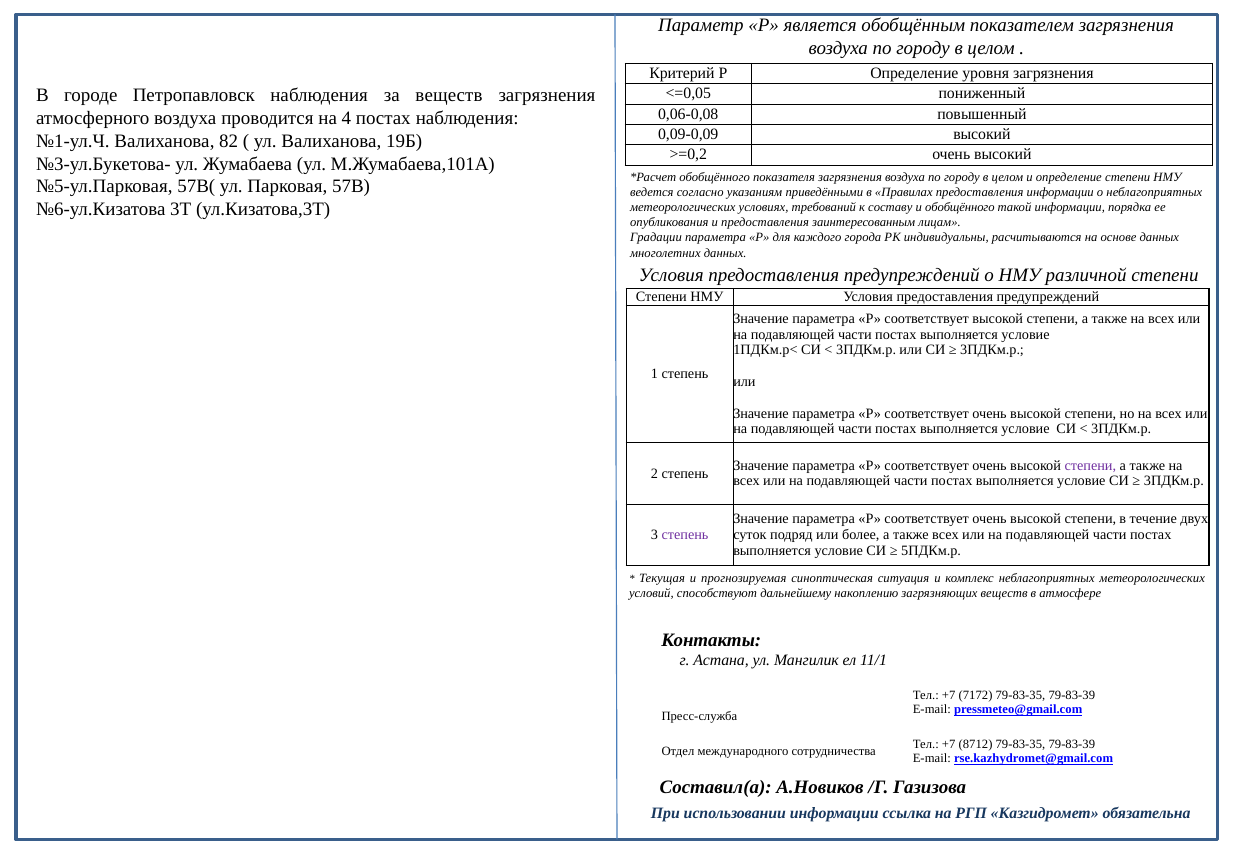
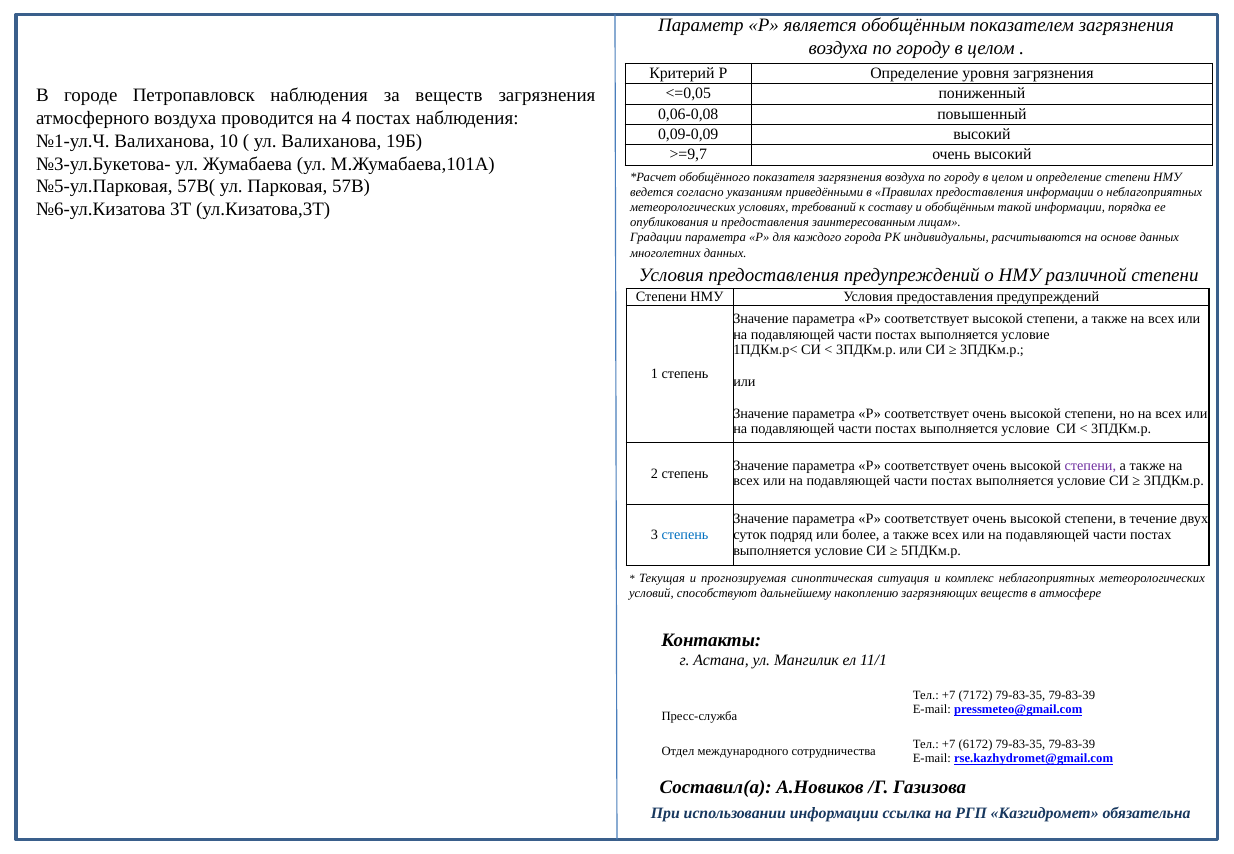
82: 82 -> 10
>=0,2: >=0,2 -> >=9,7
и обобщённого: обобщённого -> обобщённым
степень at (685, 535) colour: purple -> blue
8712: 8712 -> 6172
